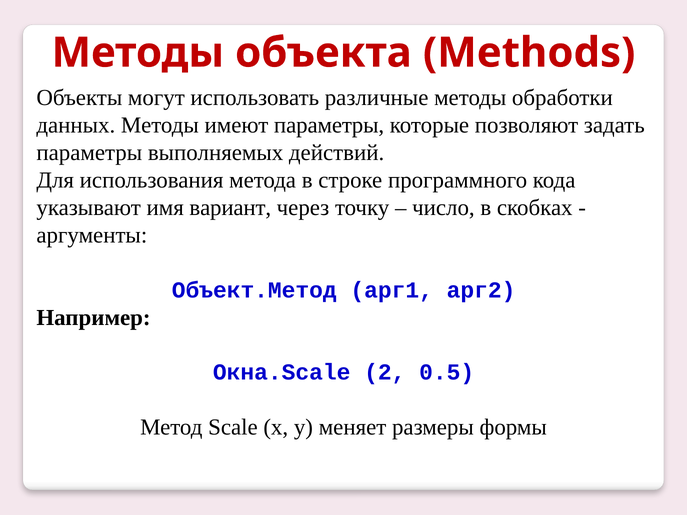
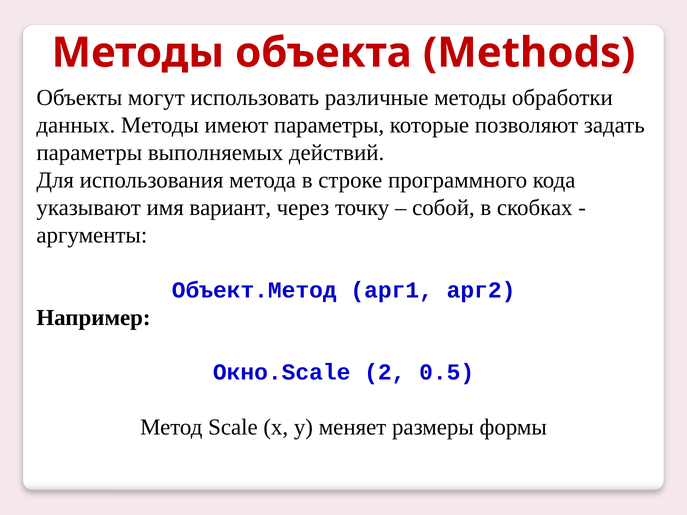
число: число -> собой
Окна.Scale: Окна.Scale -> Окно.Scale
